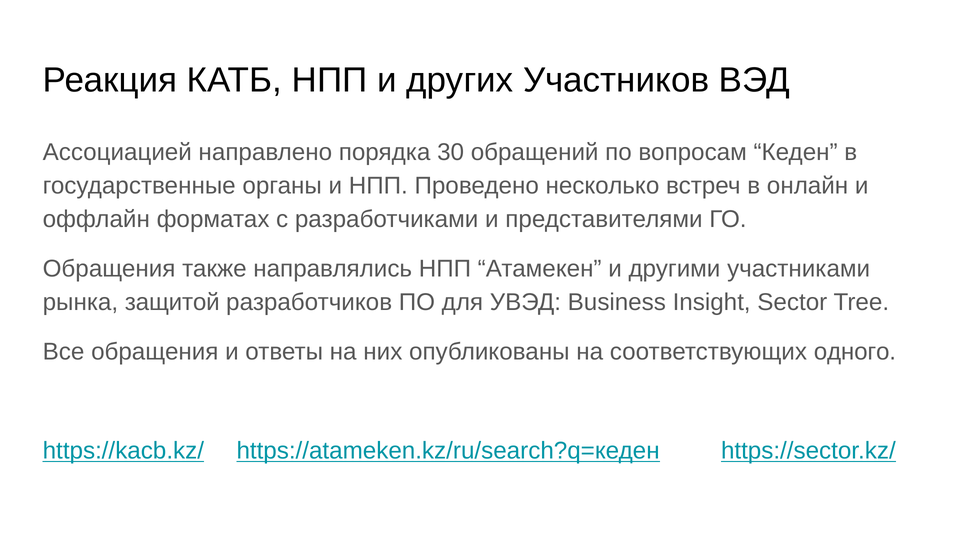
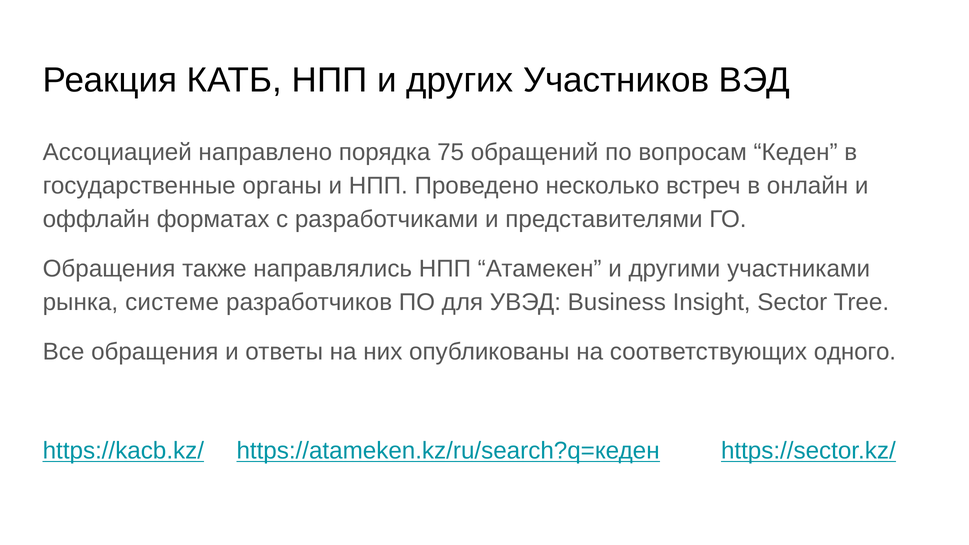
30: 30 -> 75
защитой: защитой -> системе
